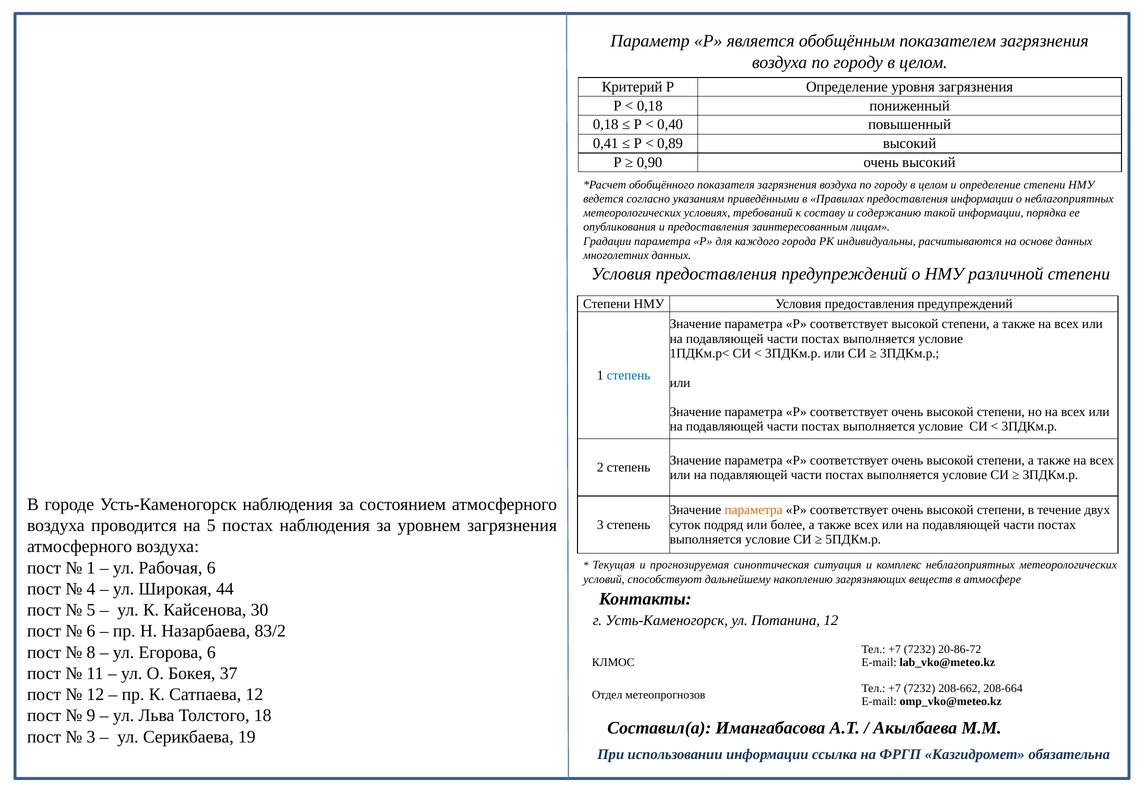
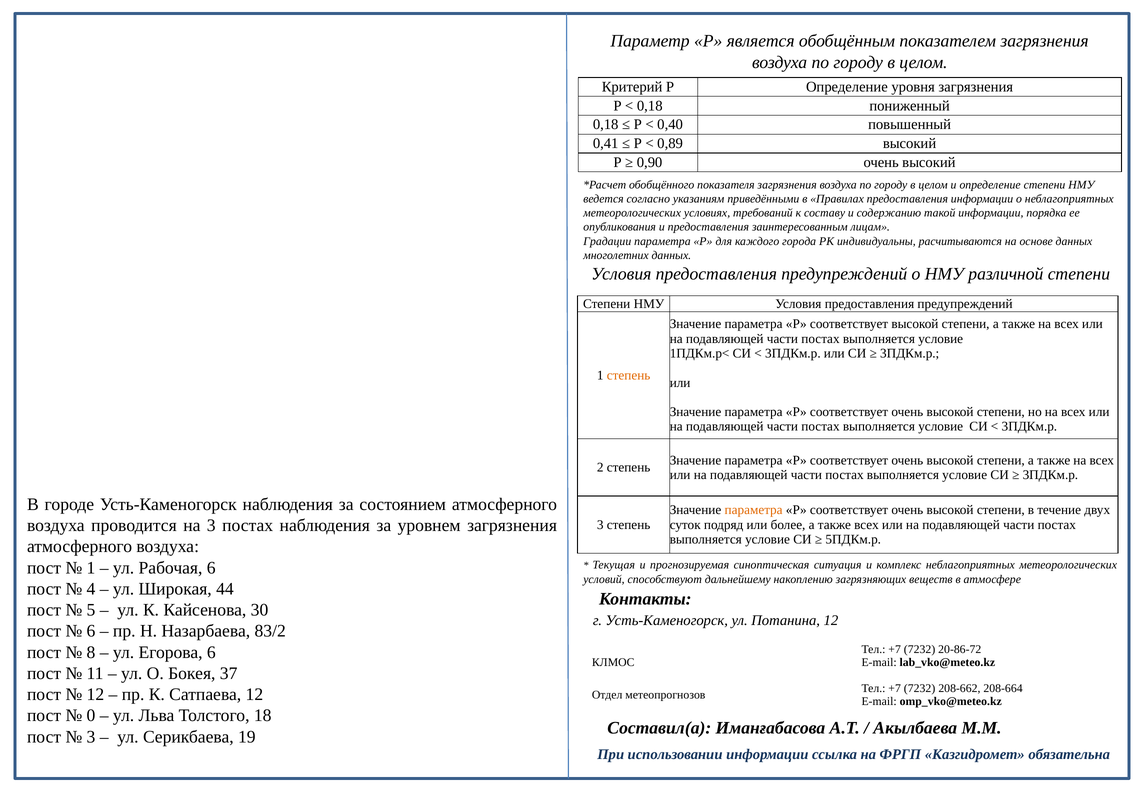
степень at (629, 375) colour: blue -> orange
на 5: 5 -> 3
9: 9 -> 0
